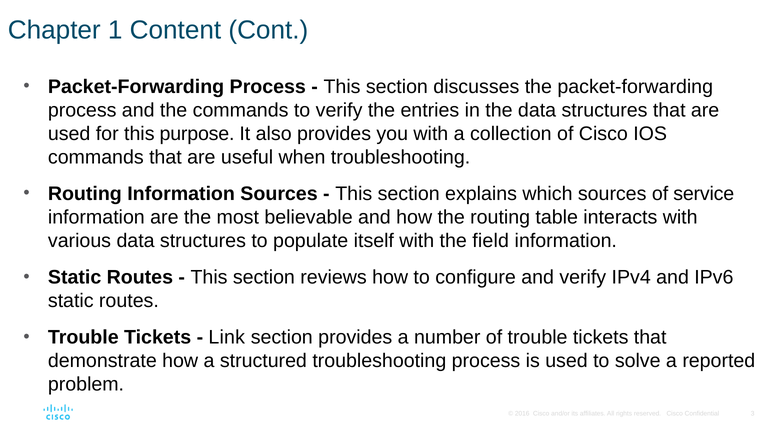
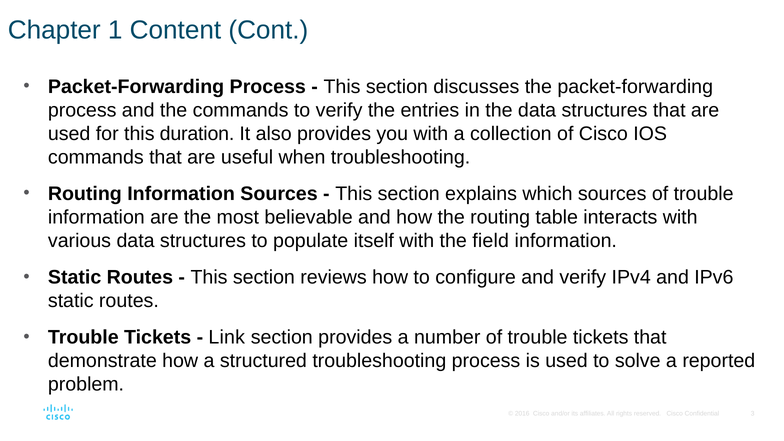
purpose: purpose -> duration
sources of service: service -> trouble
